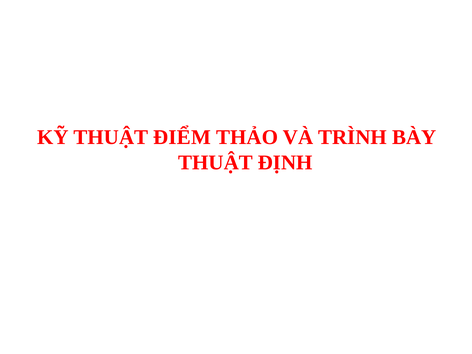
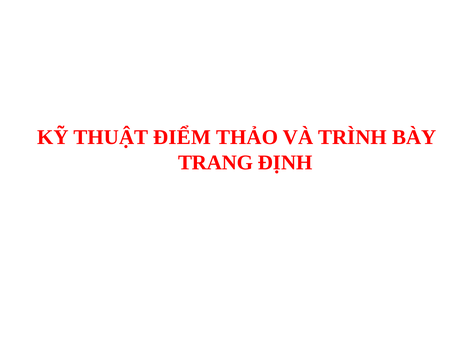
THUẬT at (216, 163): THUẬT -> TRANG
